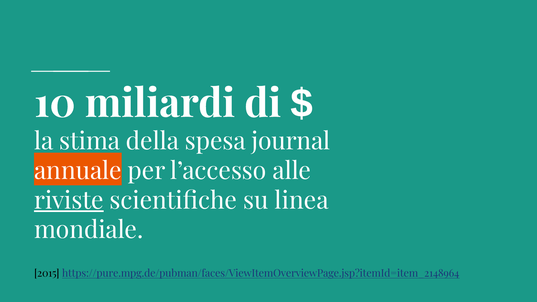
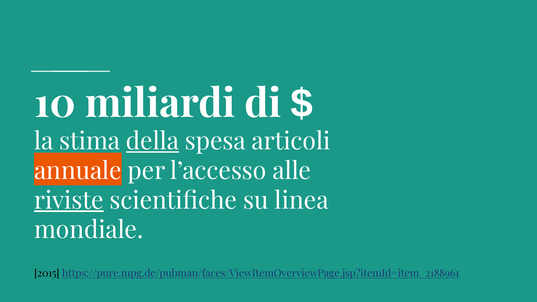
della underline: none -> present
journal: journal -> articoli
https://pure.mpg.de/pubman/faces/ViewItemOverviewPage.jsp?itemId=item_2148964: https://pure.mpg.de/pubman/faces/ViewItemOverviewPage.jsp?itemId=item_2148964 -> https://pure.mpg.de/pubman/faces/ViewItemOverviewPage.jsp?itemId=item_2188961
